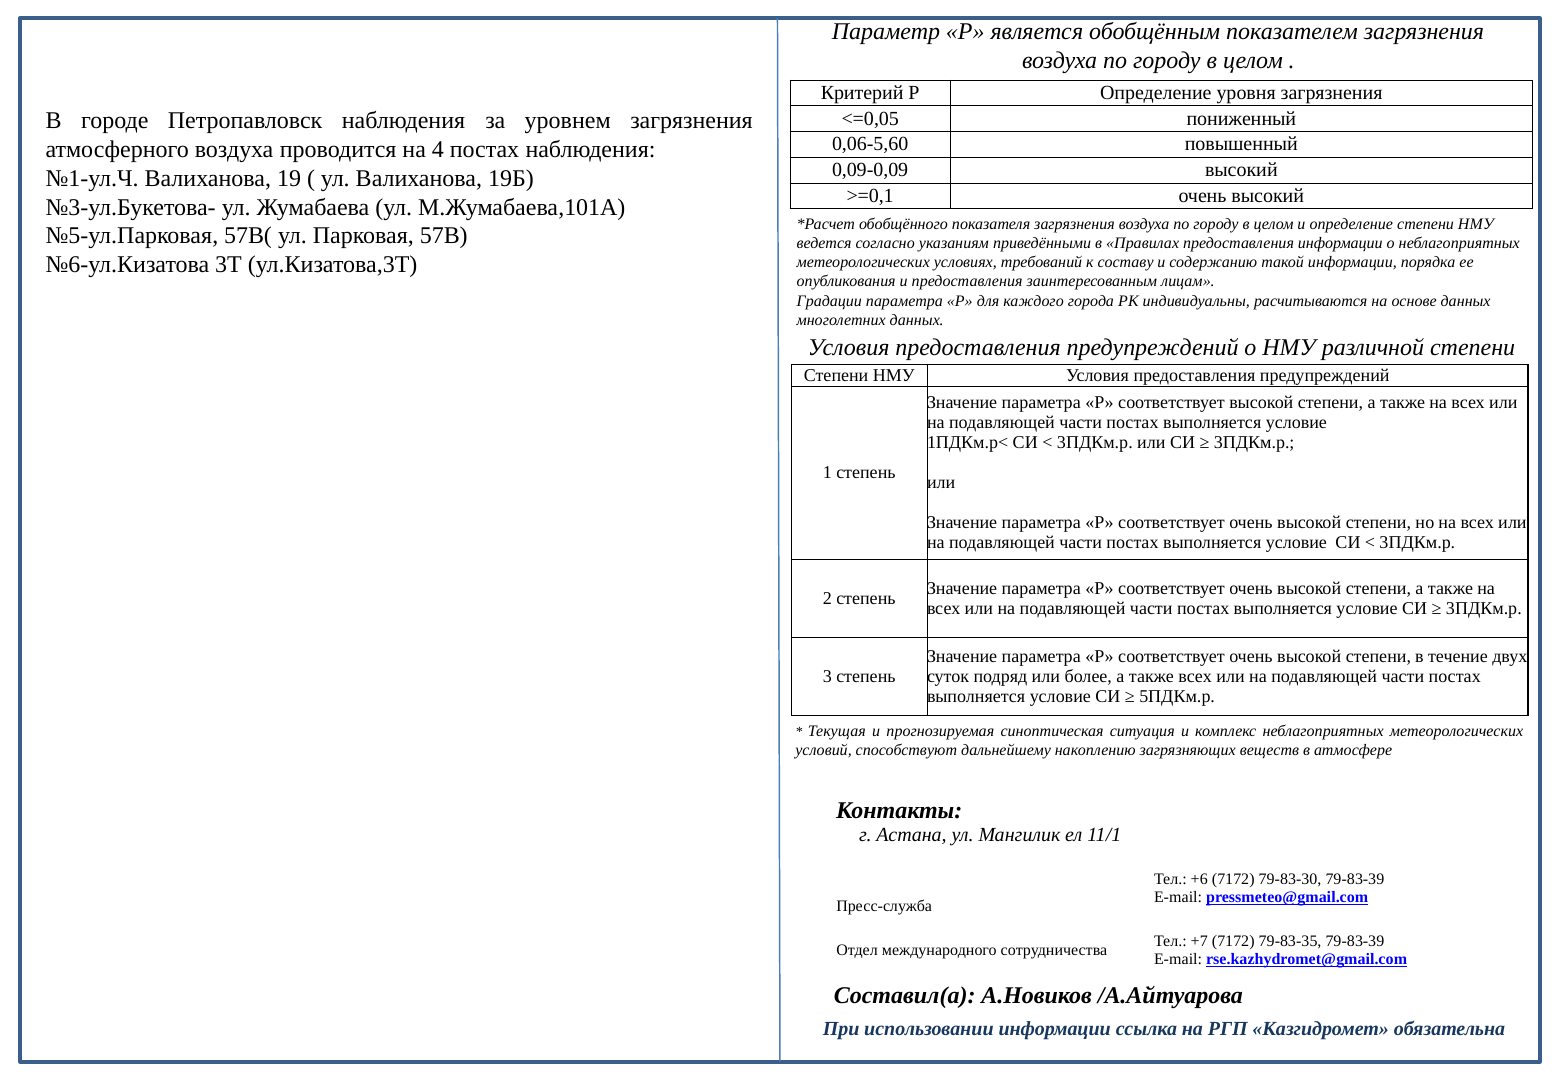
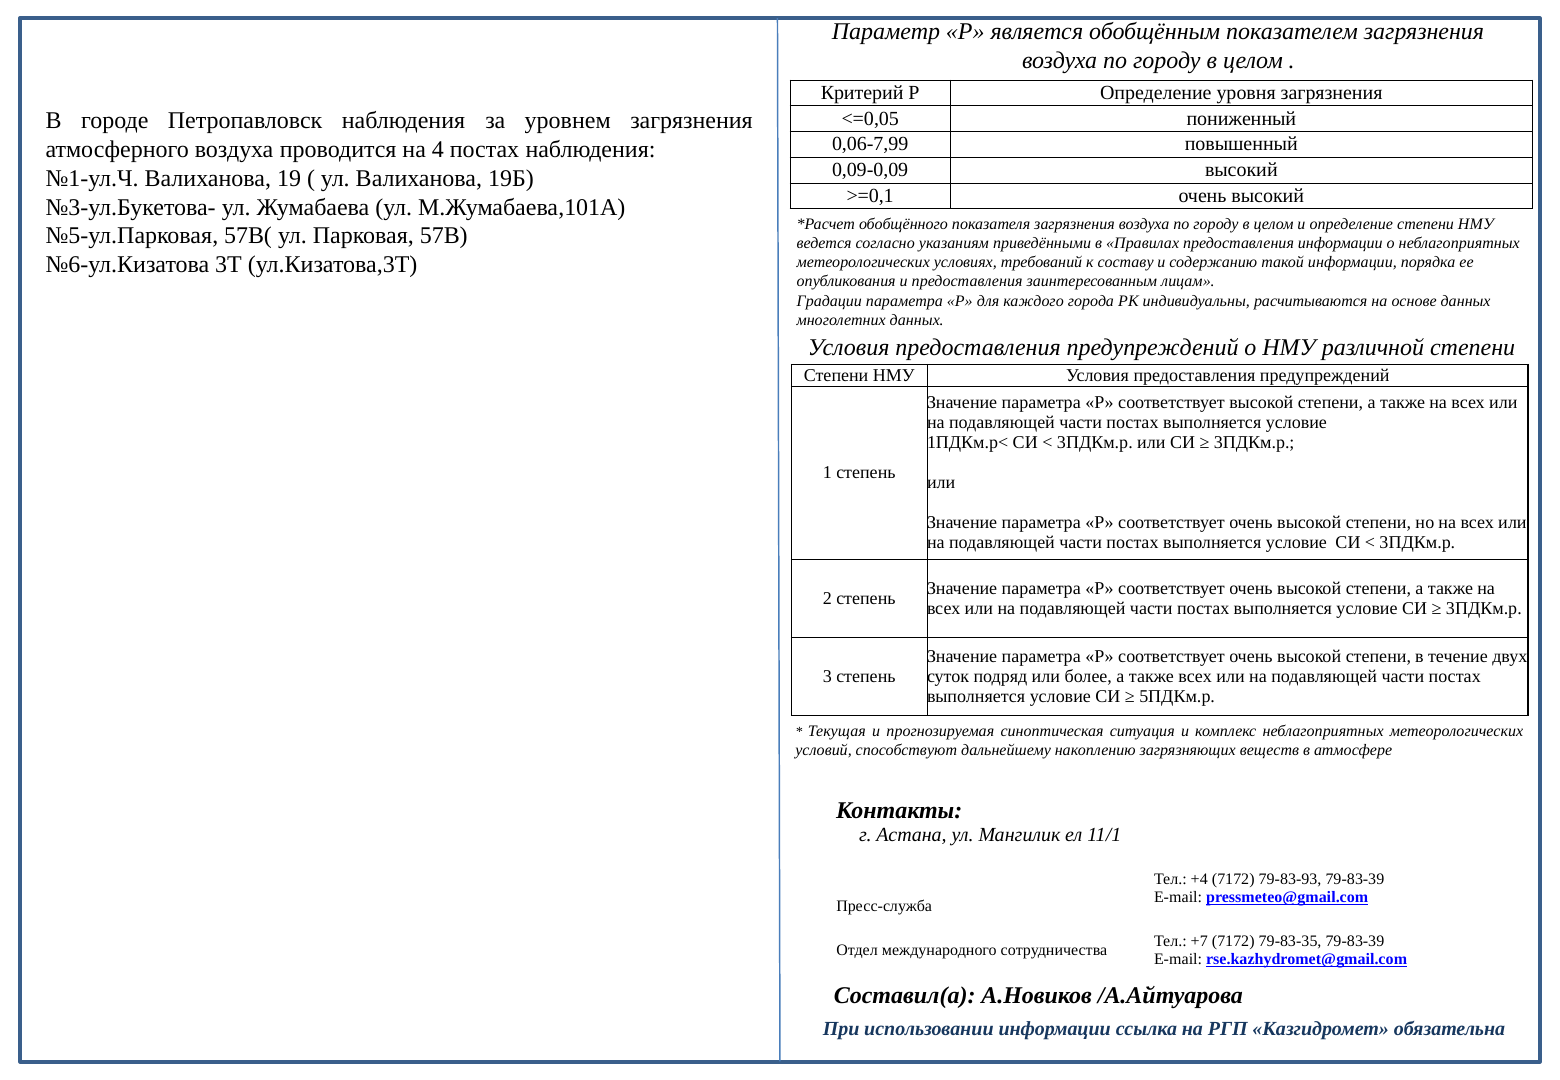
0,06-5,60: 0,06-5,60 -> 0,06-7,99
+6: +6 -> +4
79-83-30: 79-83-30 -> 79-83-93
